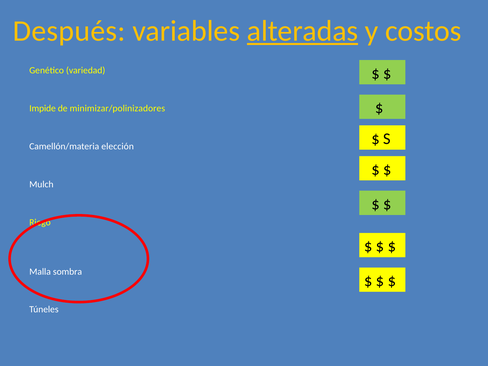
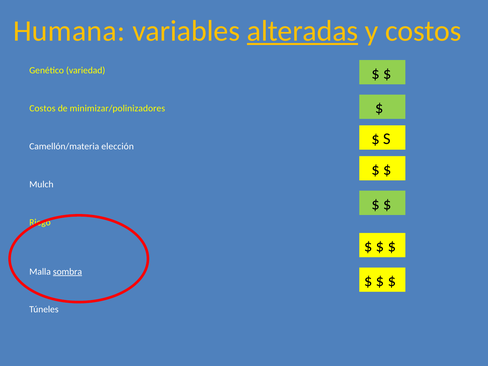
Después: Después -> Humana
Impide at (43, 108): Impide -> Costos
sombra underline: none -> present
